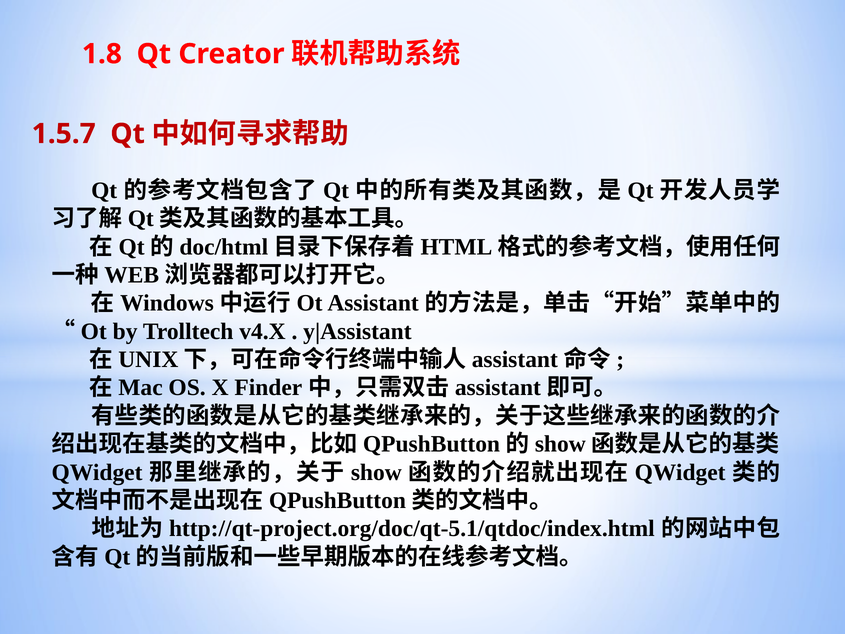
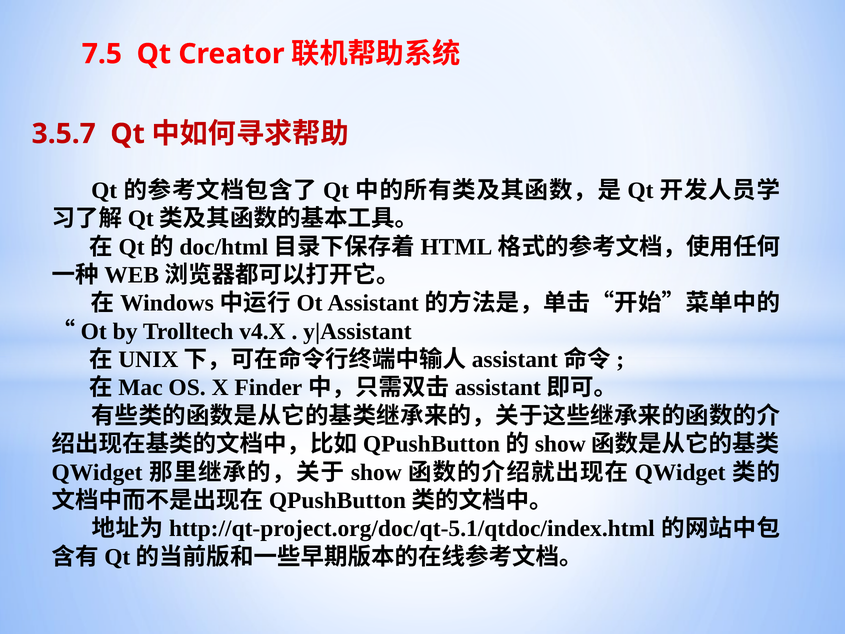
1.8: 1.8 -> 7.5
1.5.7: 1.5.7 -> 3.5.7
